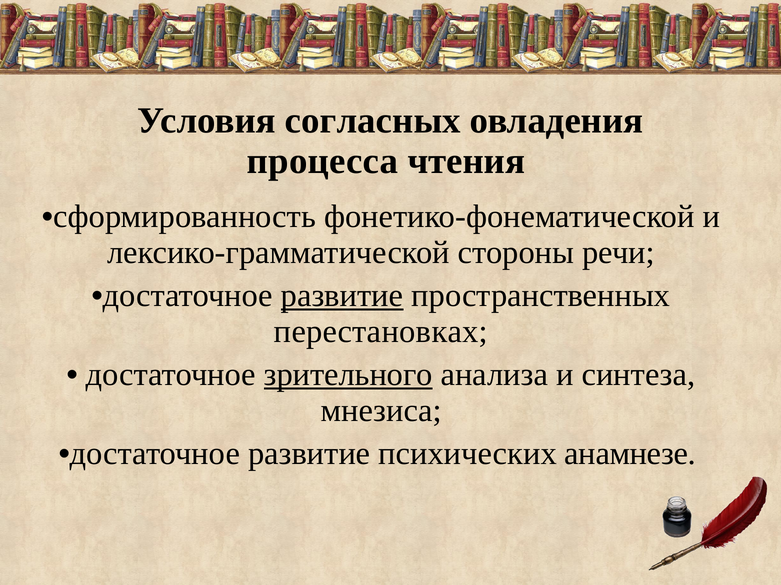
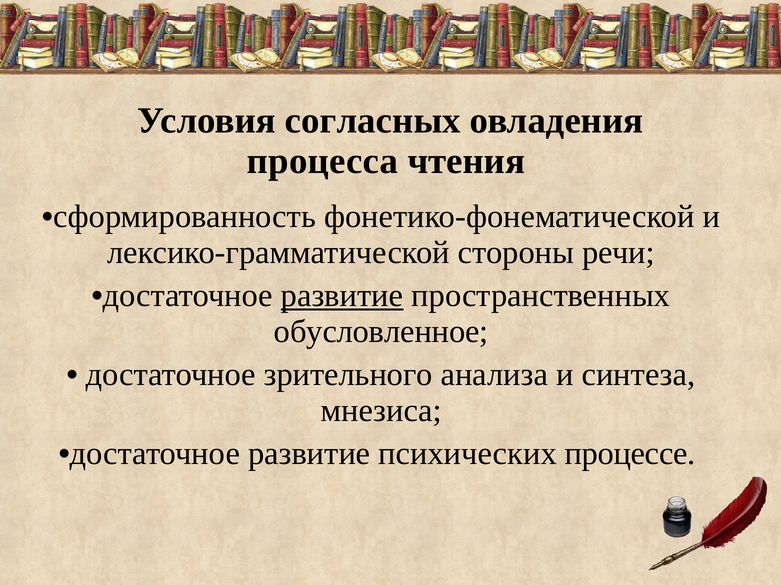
перестановках: перестановках -> обусловленное
зрительного underline: present -> none
анамнезе: анамнезе -> процессе
